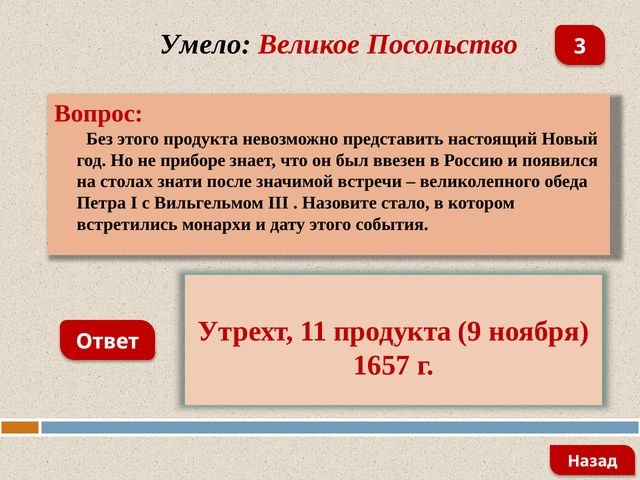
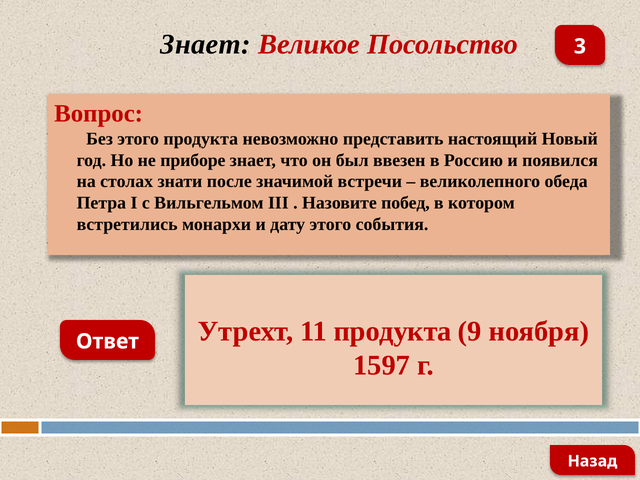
Умело at (206, 44): Умело -> Знает
стало: стало -> побед
1657: 1657 -> 1597
